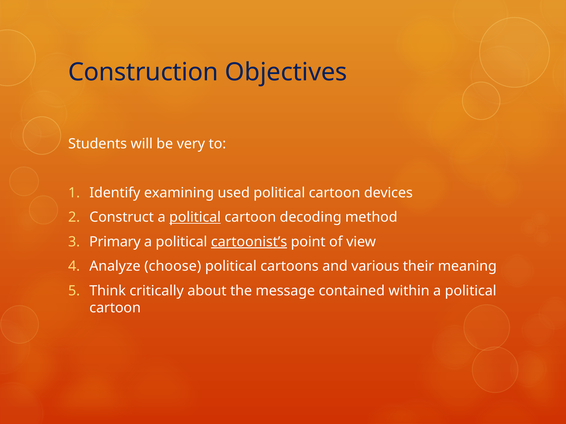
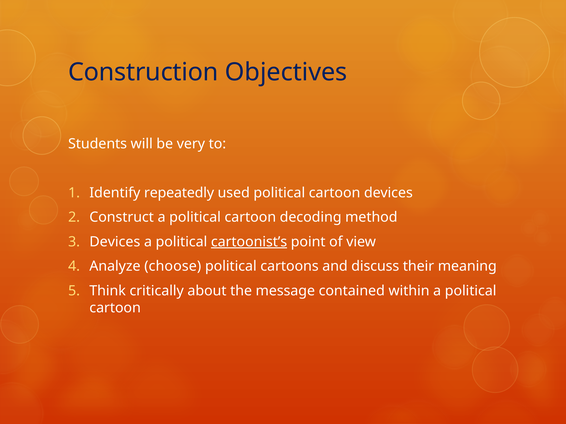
examining: examining -> repeatedly
political at (195, 217) underline: present -> none
Primary at (115, 242): Primary -> Devices
various: various -> discuss
